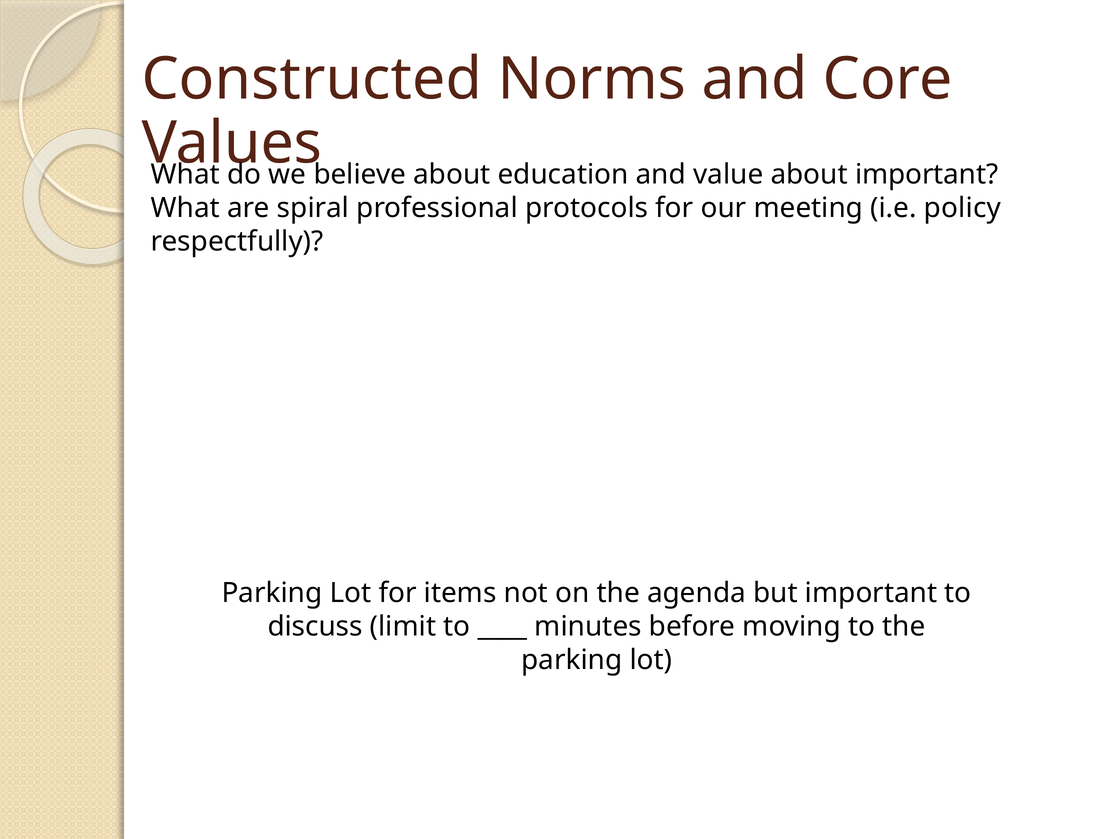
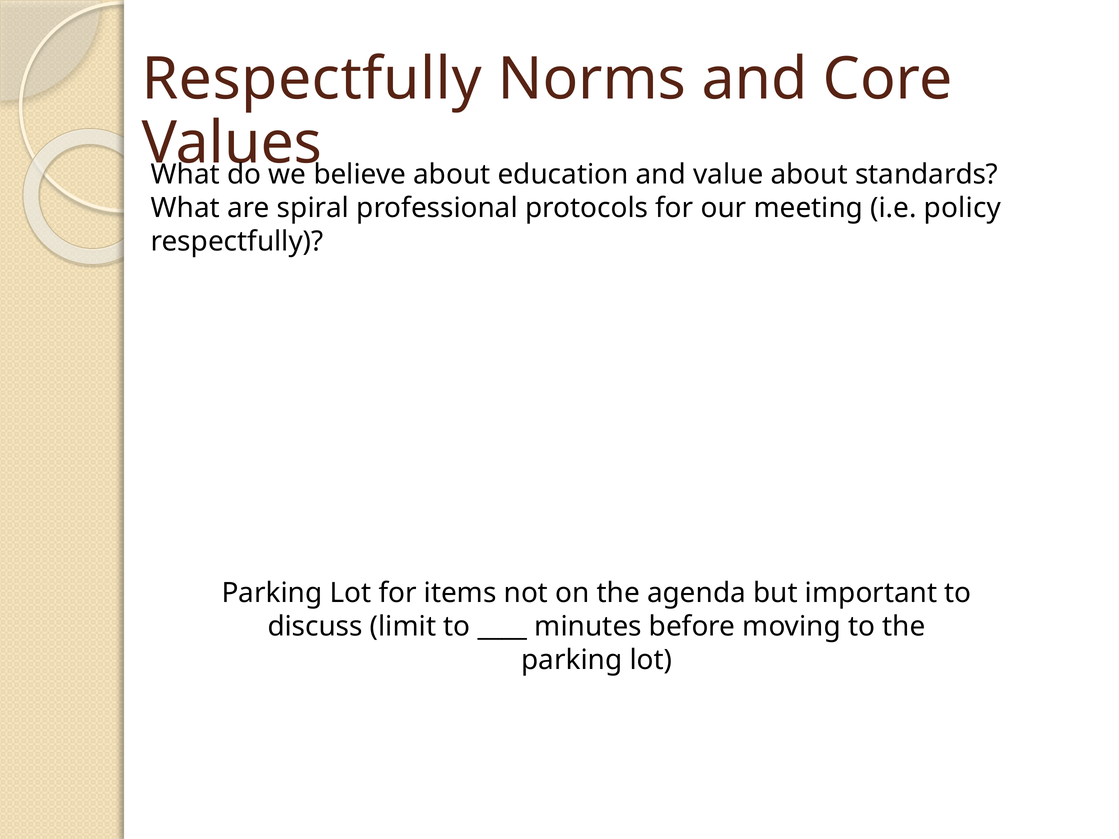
Constructed at (312, 79): Constructed -> Respectfully
about important: important -> standards
